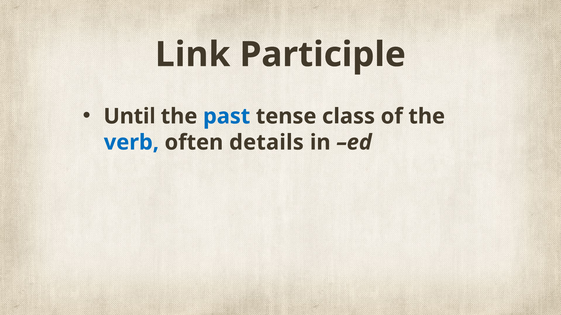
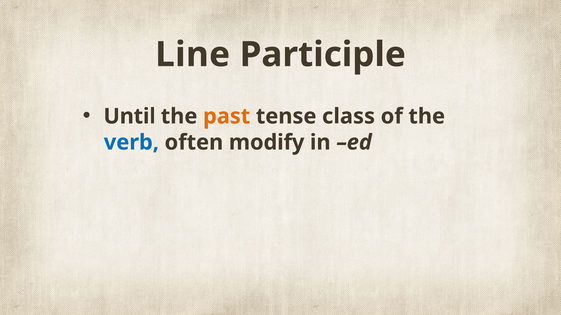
Link: Link -> Line
past colour: blue -> orange
details: details -> modify
